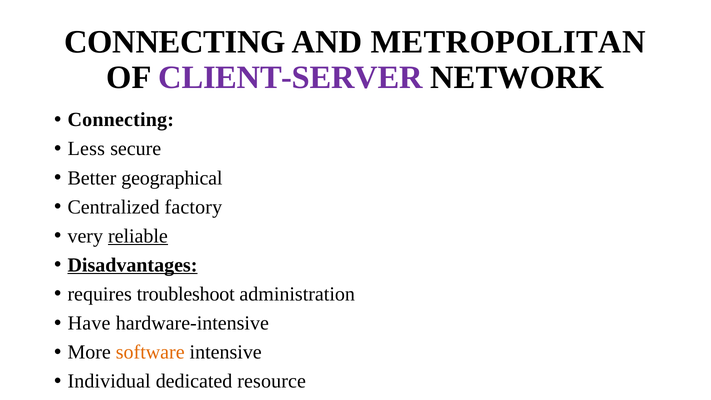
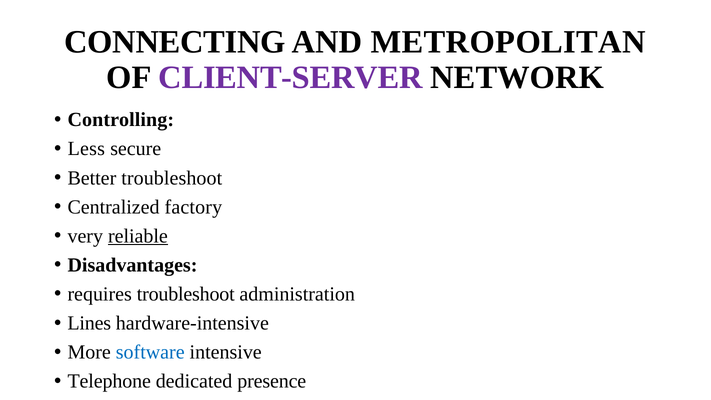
Connecting at (121, 120): Connecting -> Controlling
Better geographical: geographical -> troubleshoot
Disadvantages underline: present -> none
Have: Have -> Lines
software colour: orange -> blue
Individual: Individual -> Telephone
resource: resource -> presence
